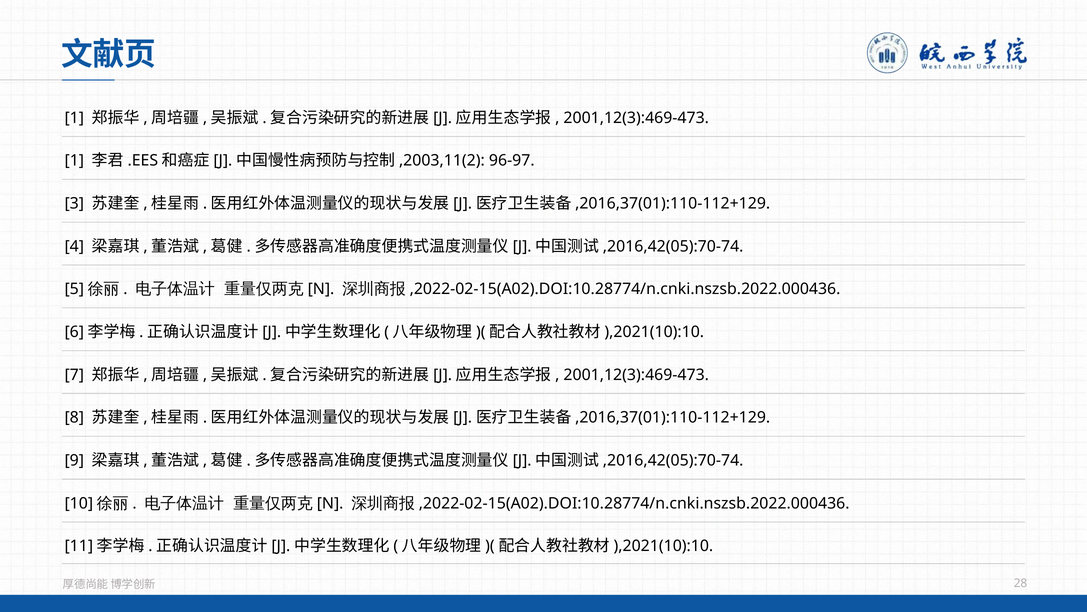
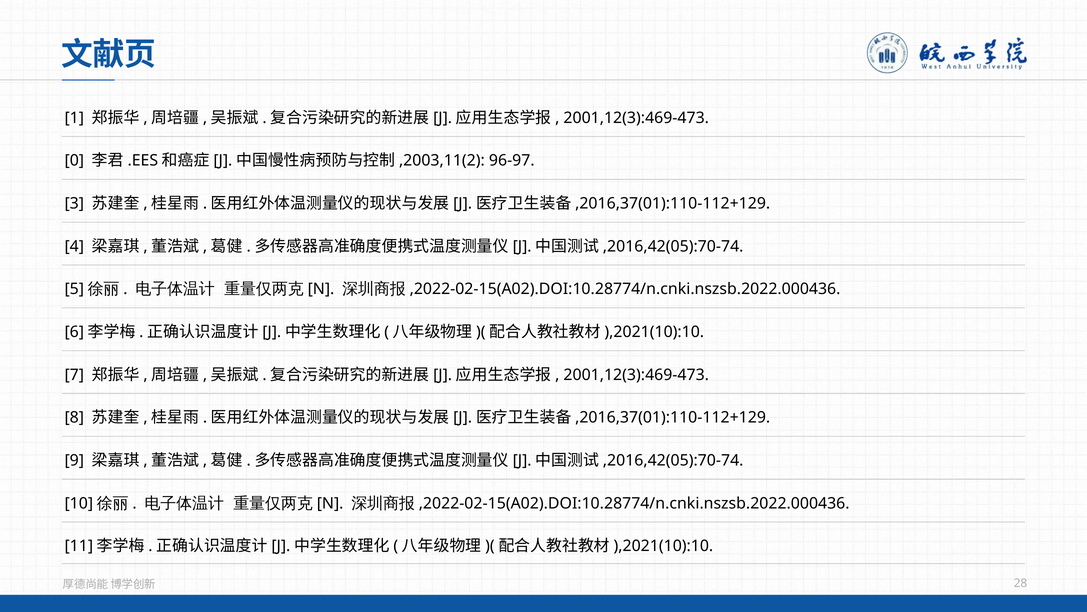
1 at (74, 161): 1 -> 0
